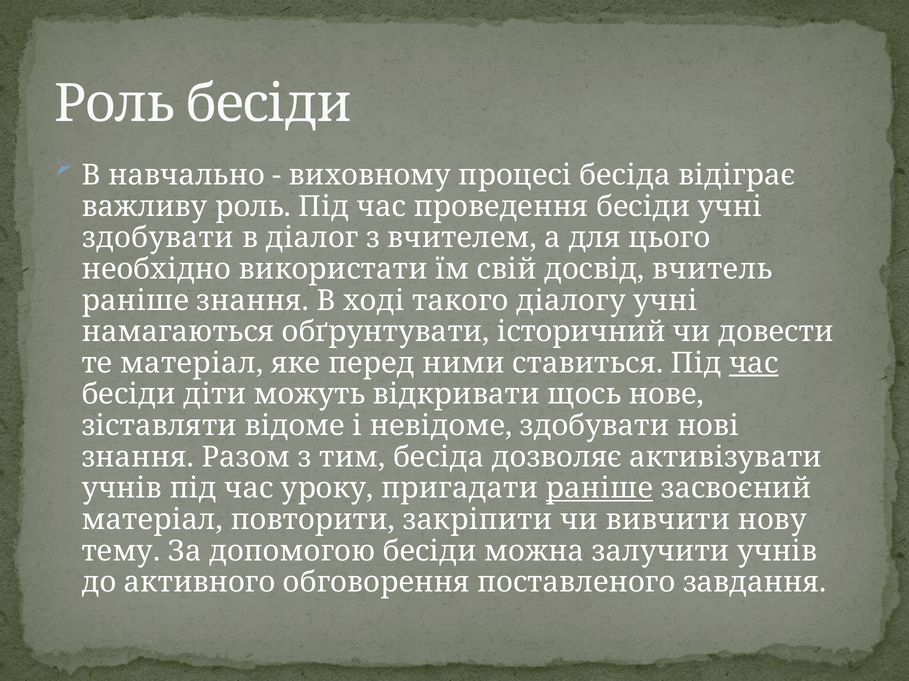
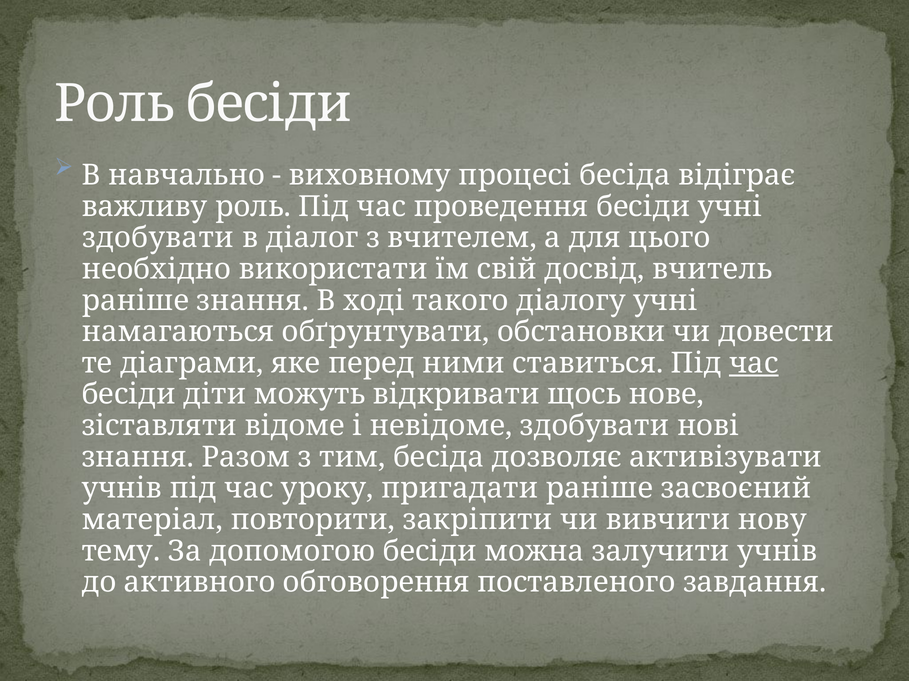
історичний: історичний -> обстановки
те матеріал: матеріал -> діаграми
раніше at (600, 489) underline: present -> none
